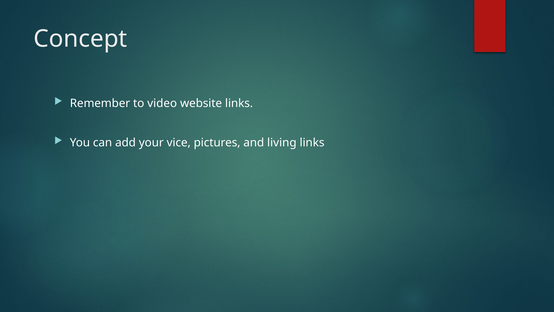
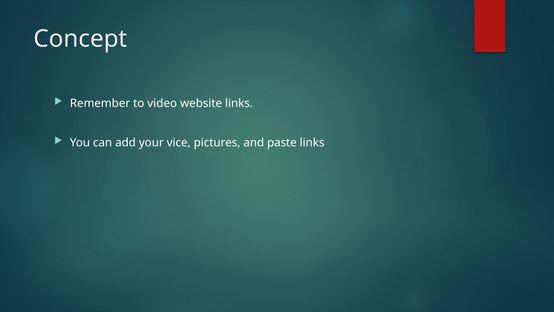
living: living -> paste
